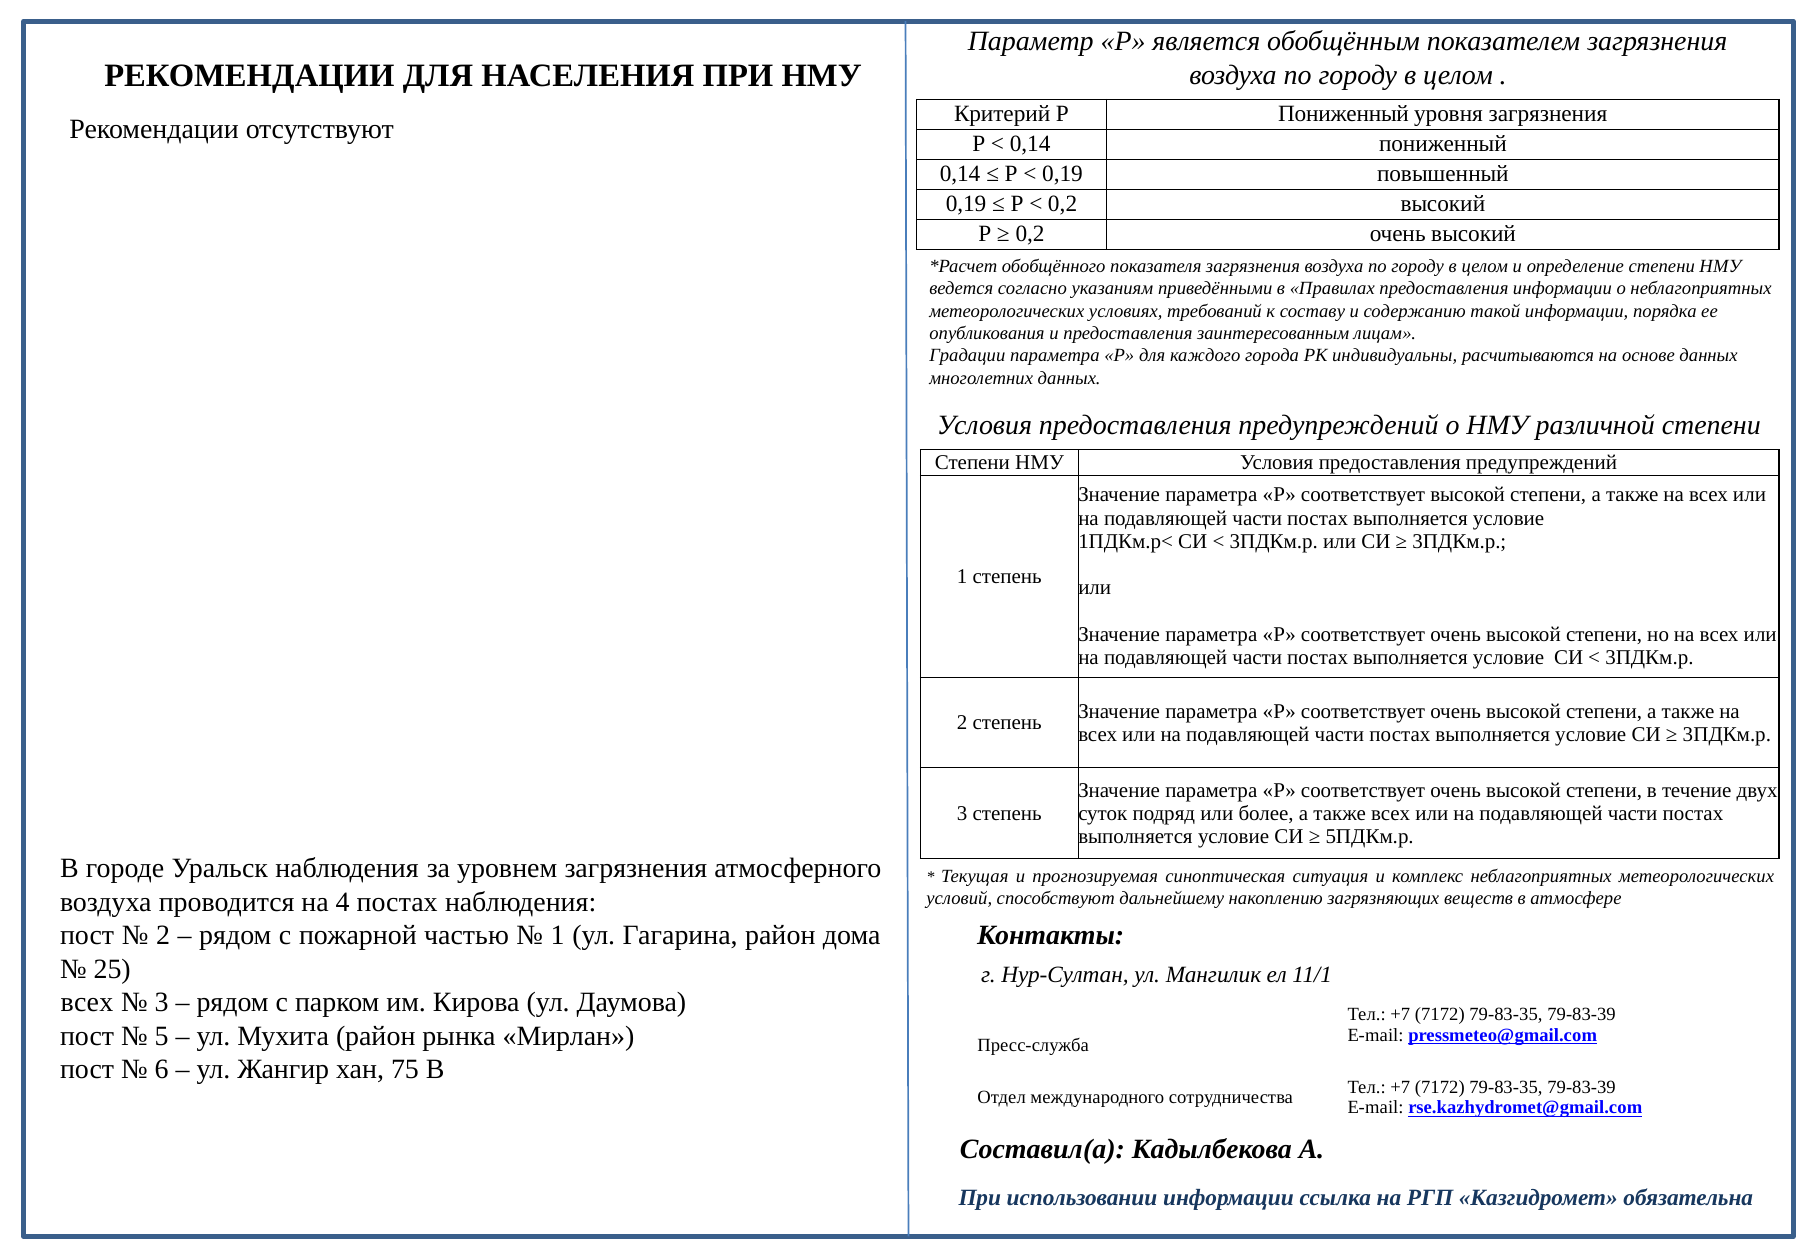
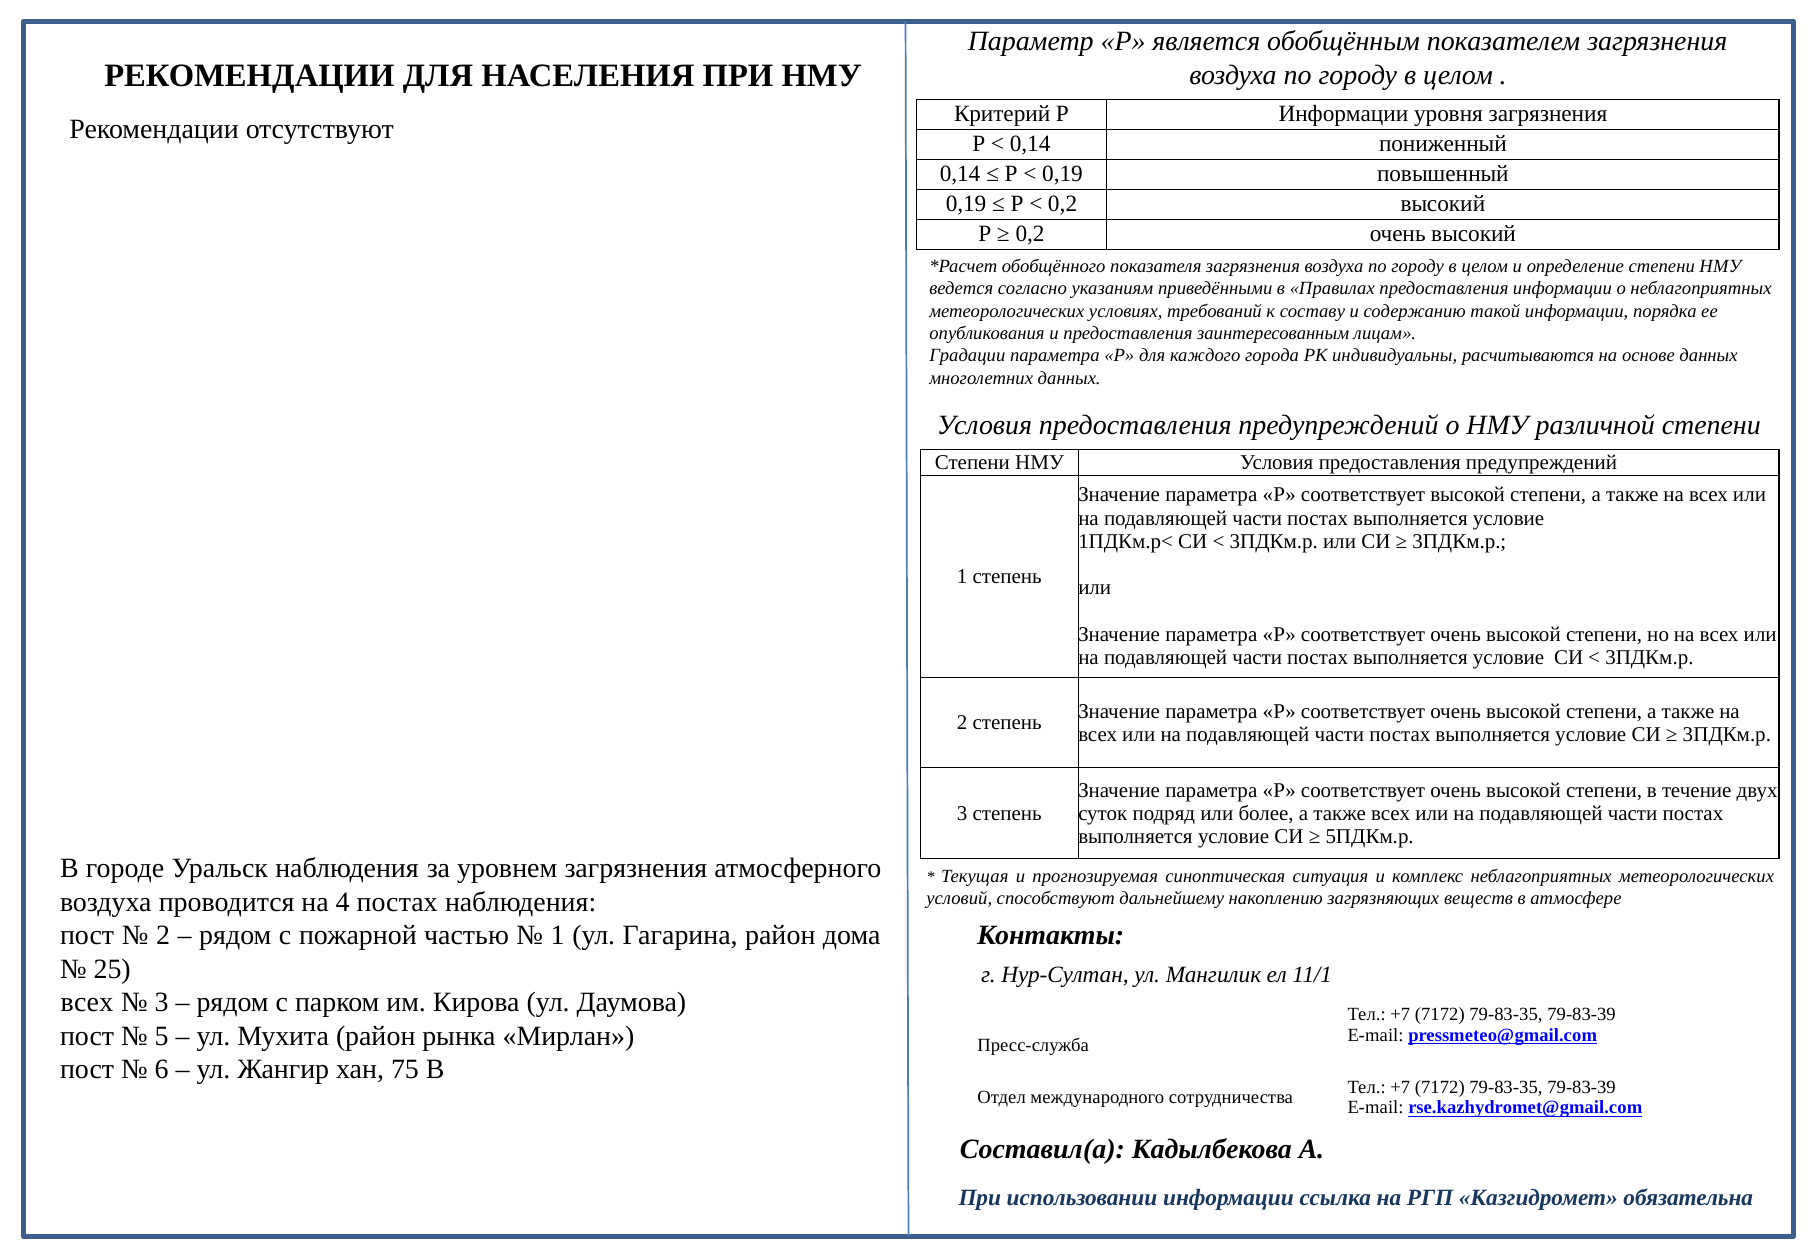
Р Пониженный: Пониженный -> Информации
